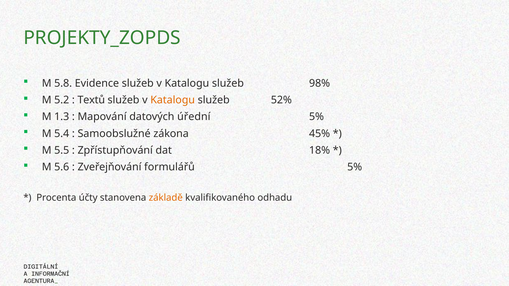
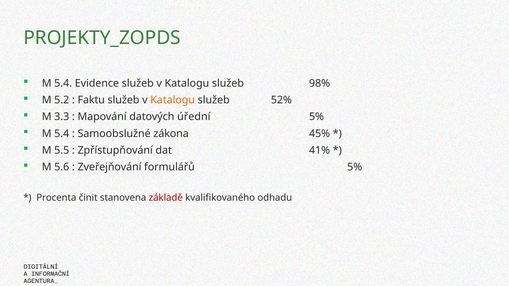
5.8 at (63, 83): 5.8 -> 5.4
Textů: Textů -> Faktu
1.3: 1.3 -> 3.3
18%: 18% -> 41%
účty: účty -> činit
základě colour: orange -> red
